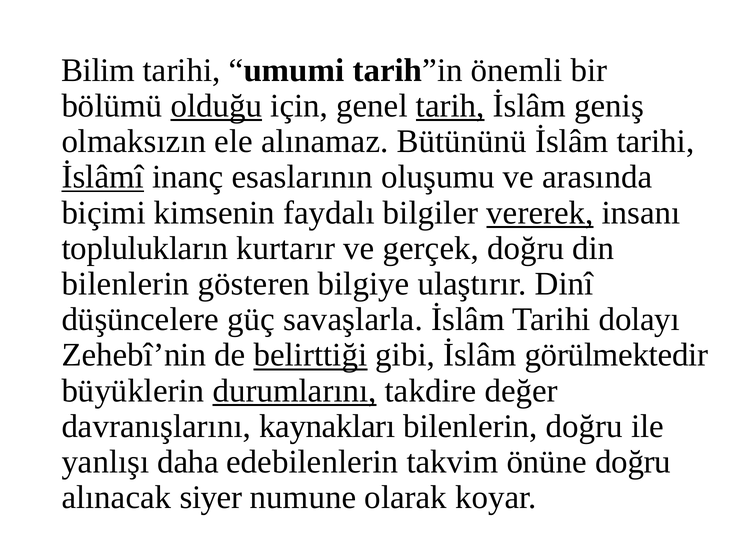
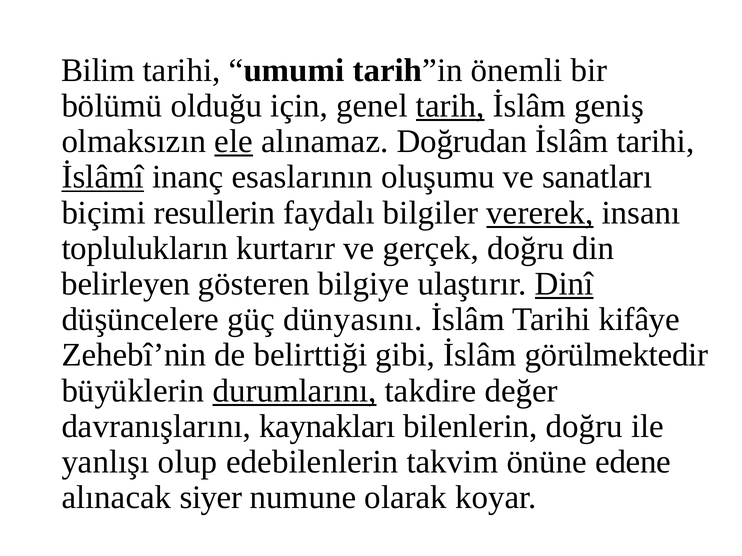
olduğu underline: present -> none
ele underline: none -> present
Bütününü: Bütününü -> Doğrudan
arasında: arasında -> sanatları
kimsenin: kimsenin -> resullerin
bilenlerin at (125, 284): bilenlerin -> belirleyen
Dinî underline: none -> present
savaşlarla: savaşlarla -> dünyasını
dolayı: dolayı -> kifâye
belirttiği underline: present -> none
daha: daha -> olup
önüne doğru: doğru -> edene
